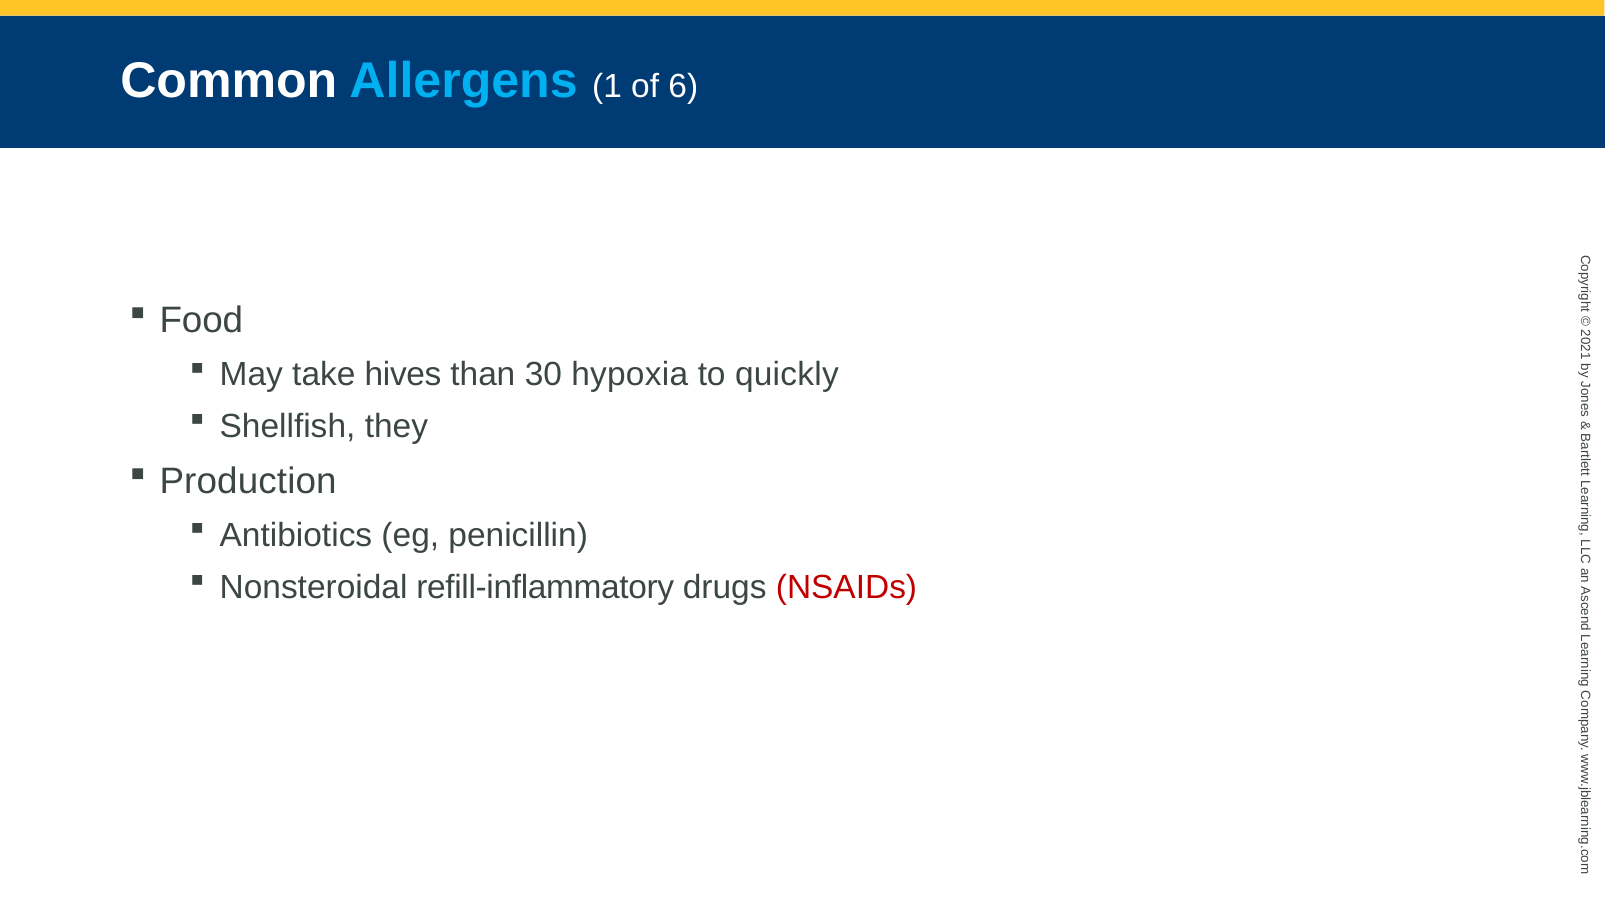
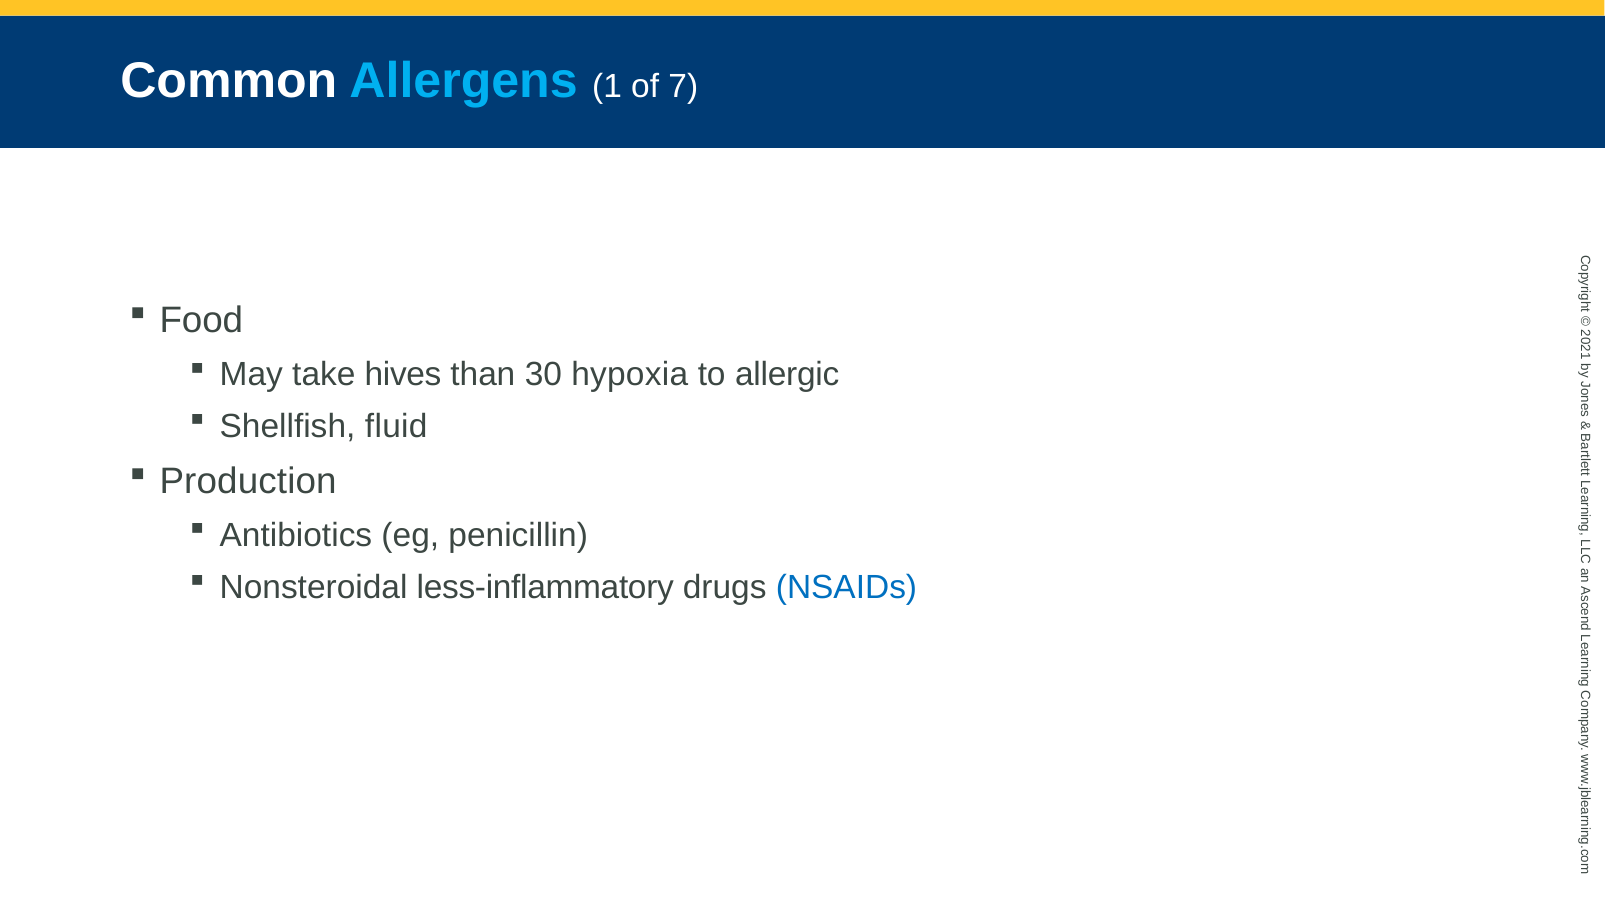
6: 6 -> 7
quickly: quickly -> allergic
they: they -> fluid
refill-inflammatory: refill-inflammatory -> less-inflammatory
NSAIDs colour: red -> blue
